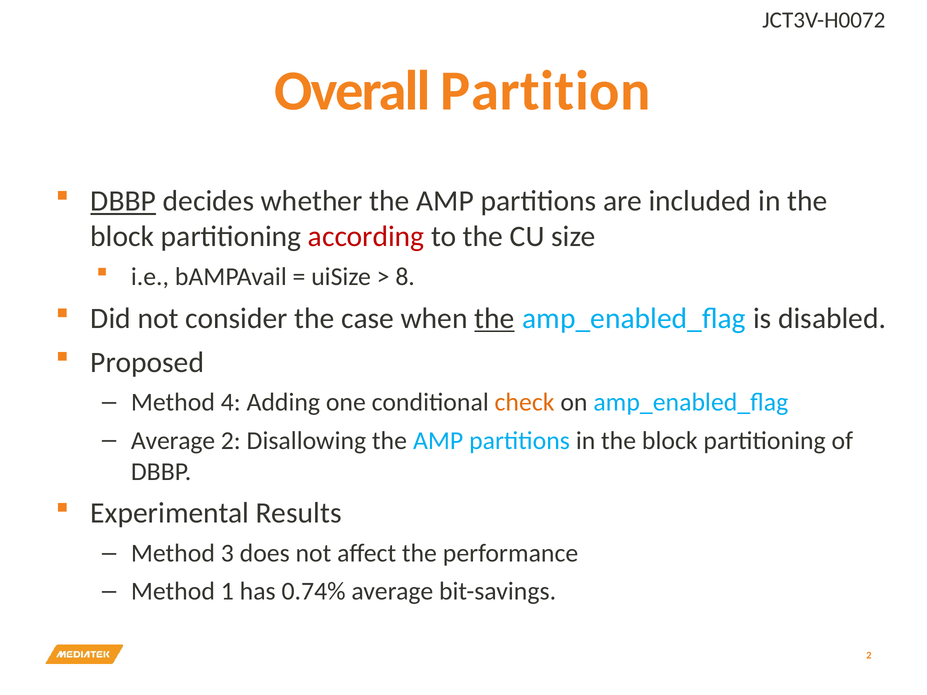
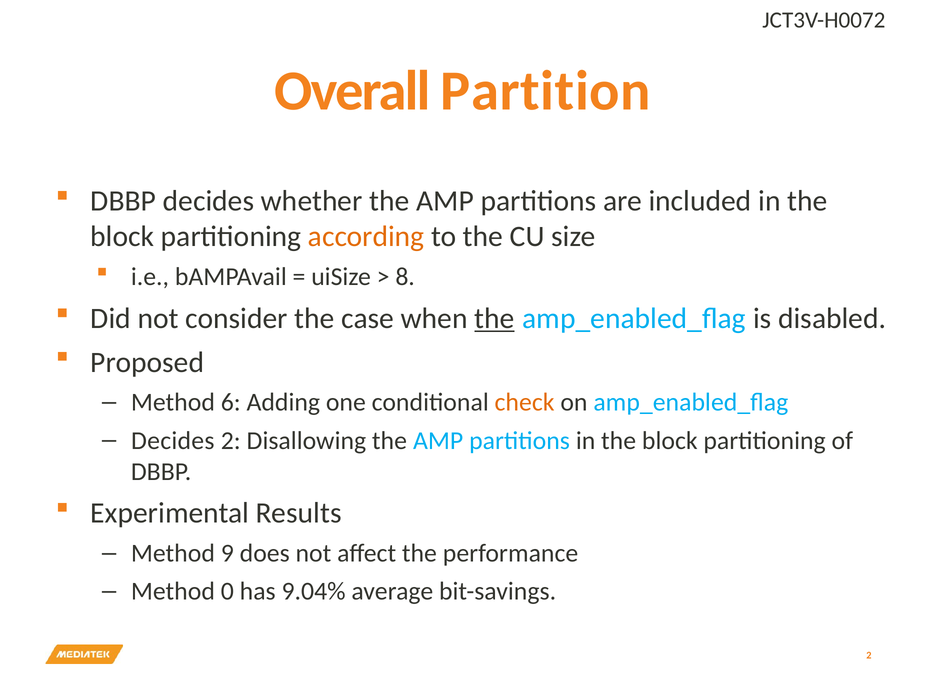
DBBP at (123, 201) underline: present -> none
according colour: red -> orange
4: 4 -> 6
Average at (173, 441): Average -> Decides
3: 3 -> 9
1: 1 -> 0
0.74%: 0.74% -> 9.04%
